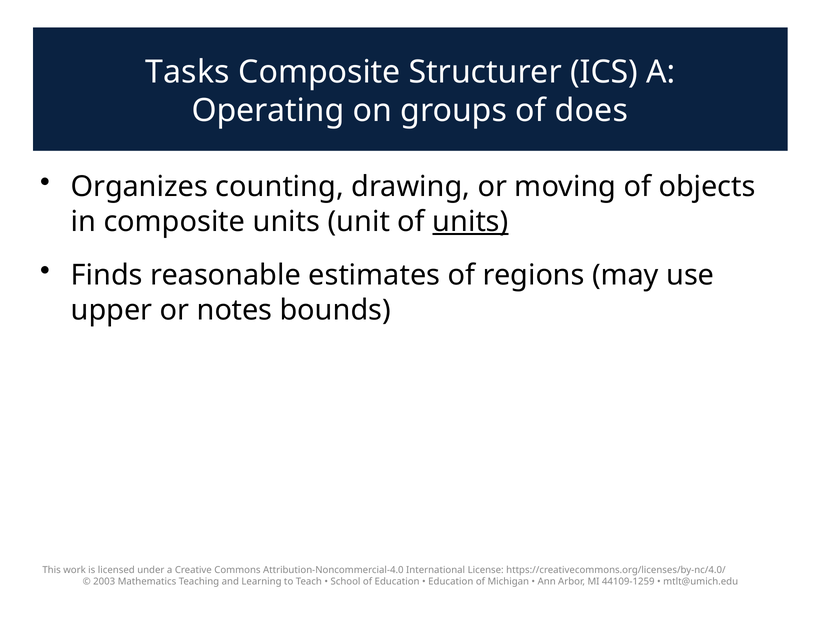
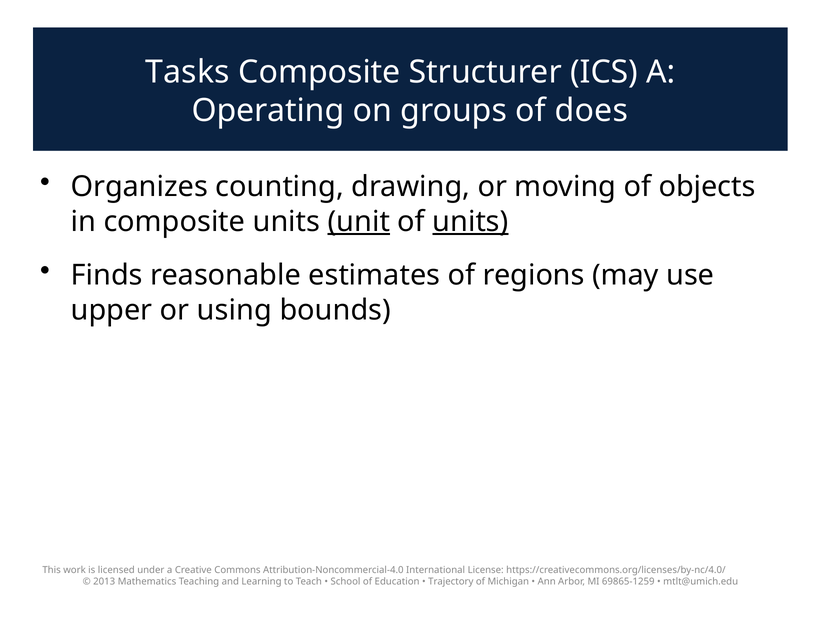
unit underline: none -> present
notes: notes -> using
2003: 2003 -> 2013
Education at (451, 581): Education -> Trajectory
44109-1259: 44109-1259 -> 69865-1259
